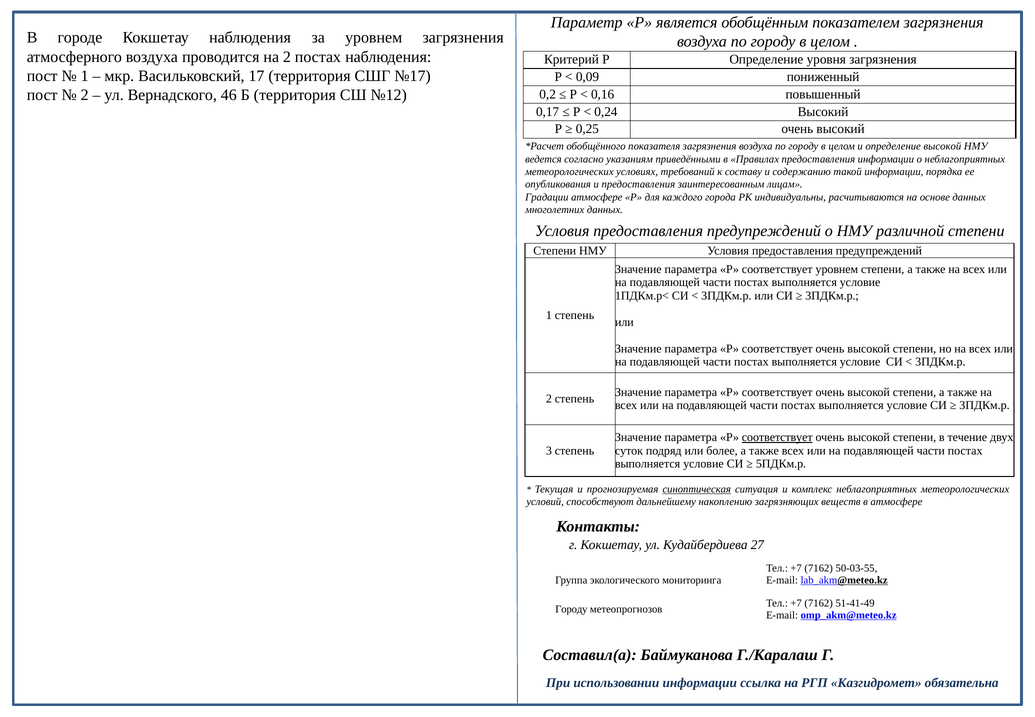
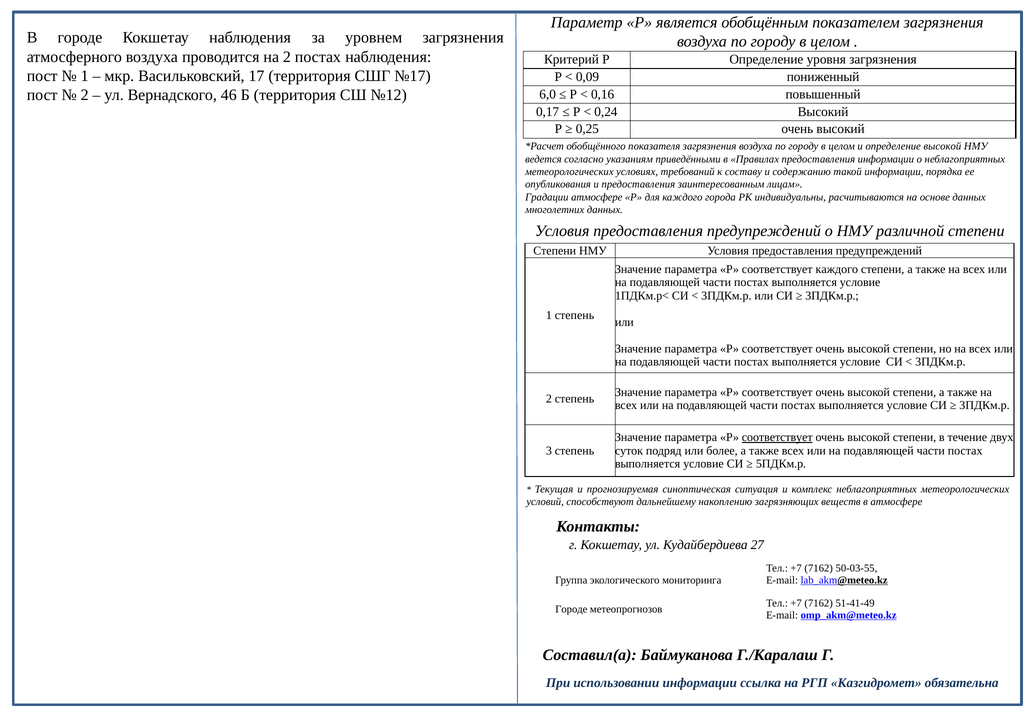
0,2: 0,2 -> 6,0
соответствует уровнем: уровнем -> каждого
синоптическая underline: present -> none
Городу at (571, 609): Городу -> Городе
